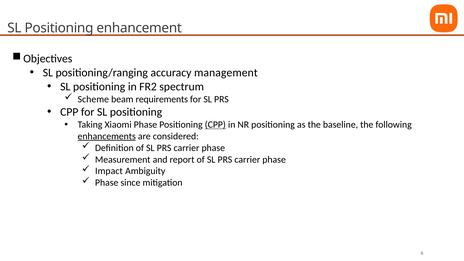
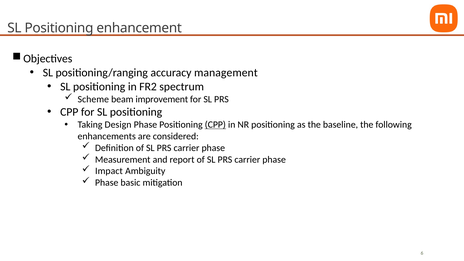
requirements: requirements -> improvement
Xiaomi: Xiaomi -> Design
enhancements underline: present -> none
since: since -> basic
